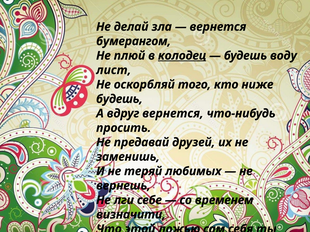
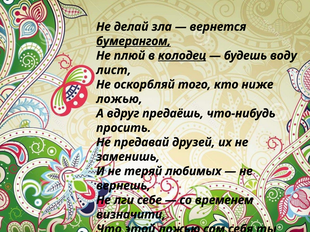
бумерангом underline: none -> present
будешь at (119, 99): будешь -> ложью
вдруг вернется: вернется -> предаёшь
